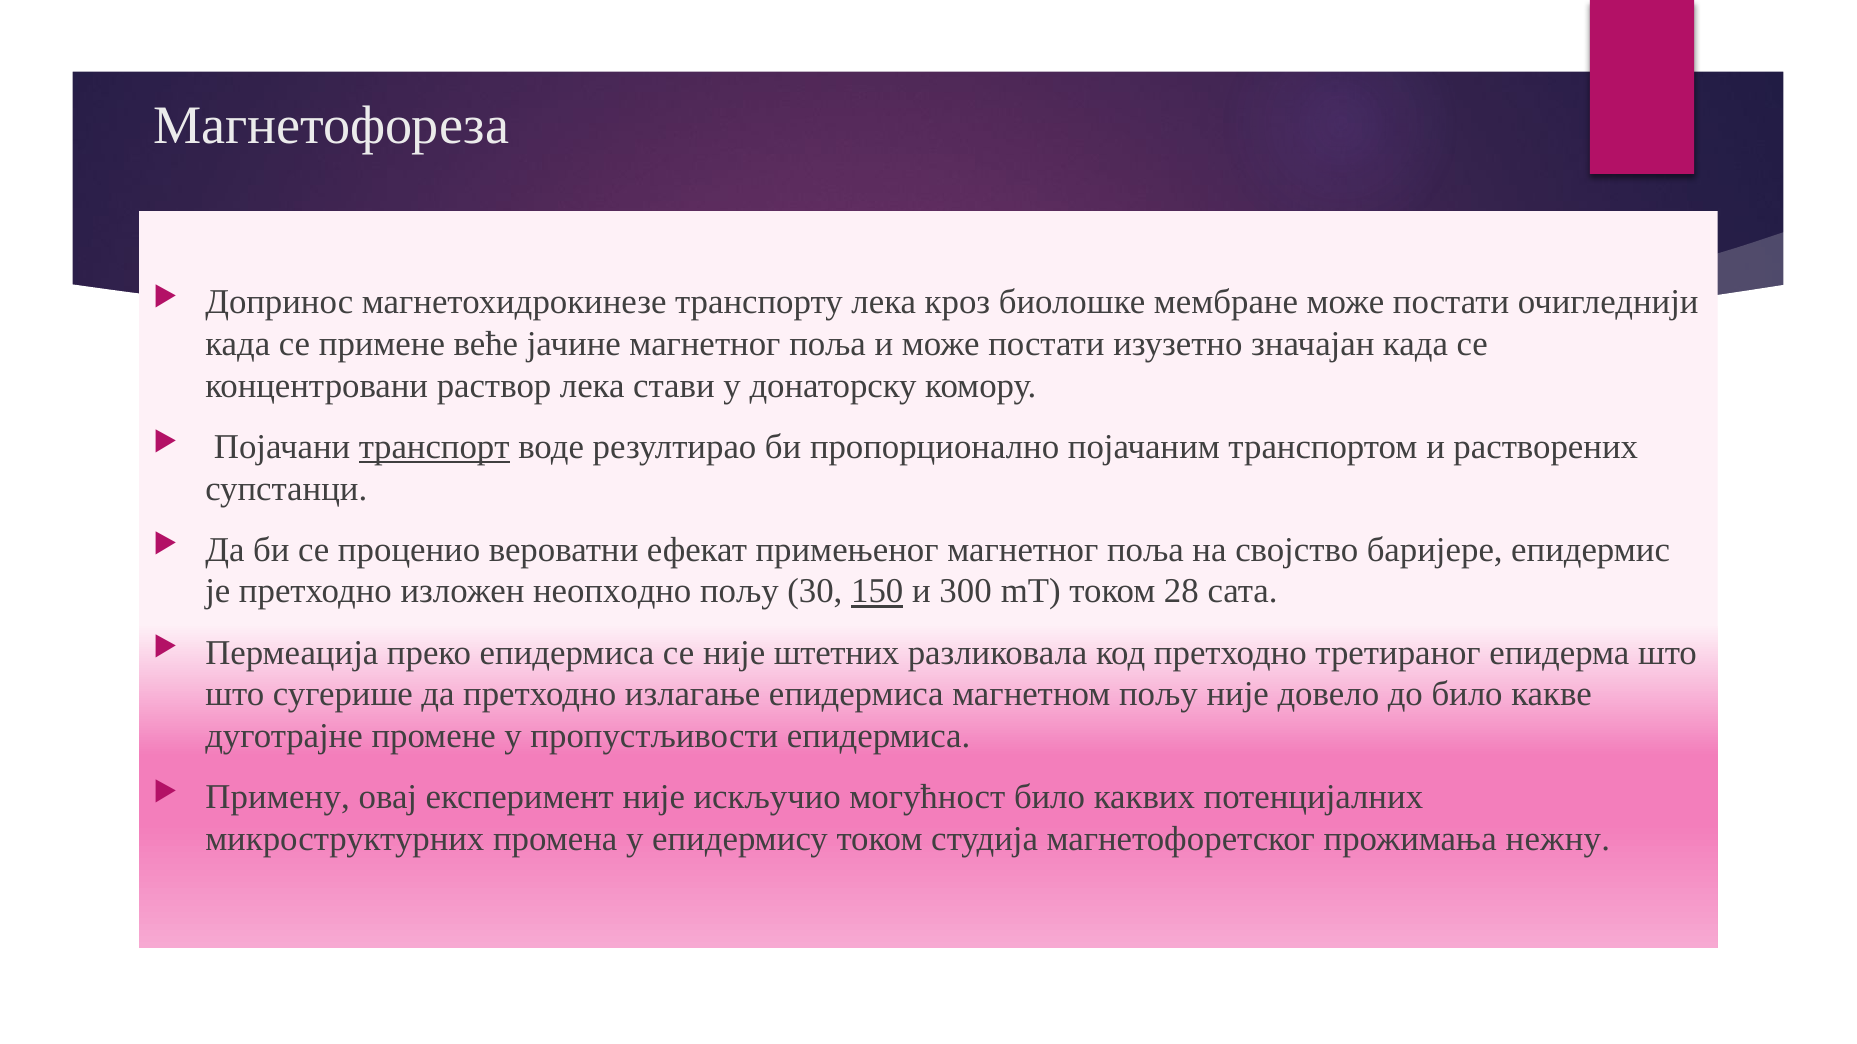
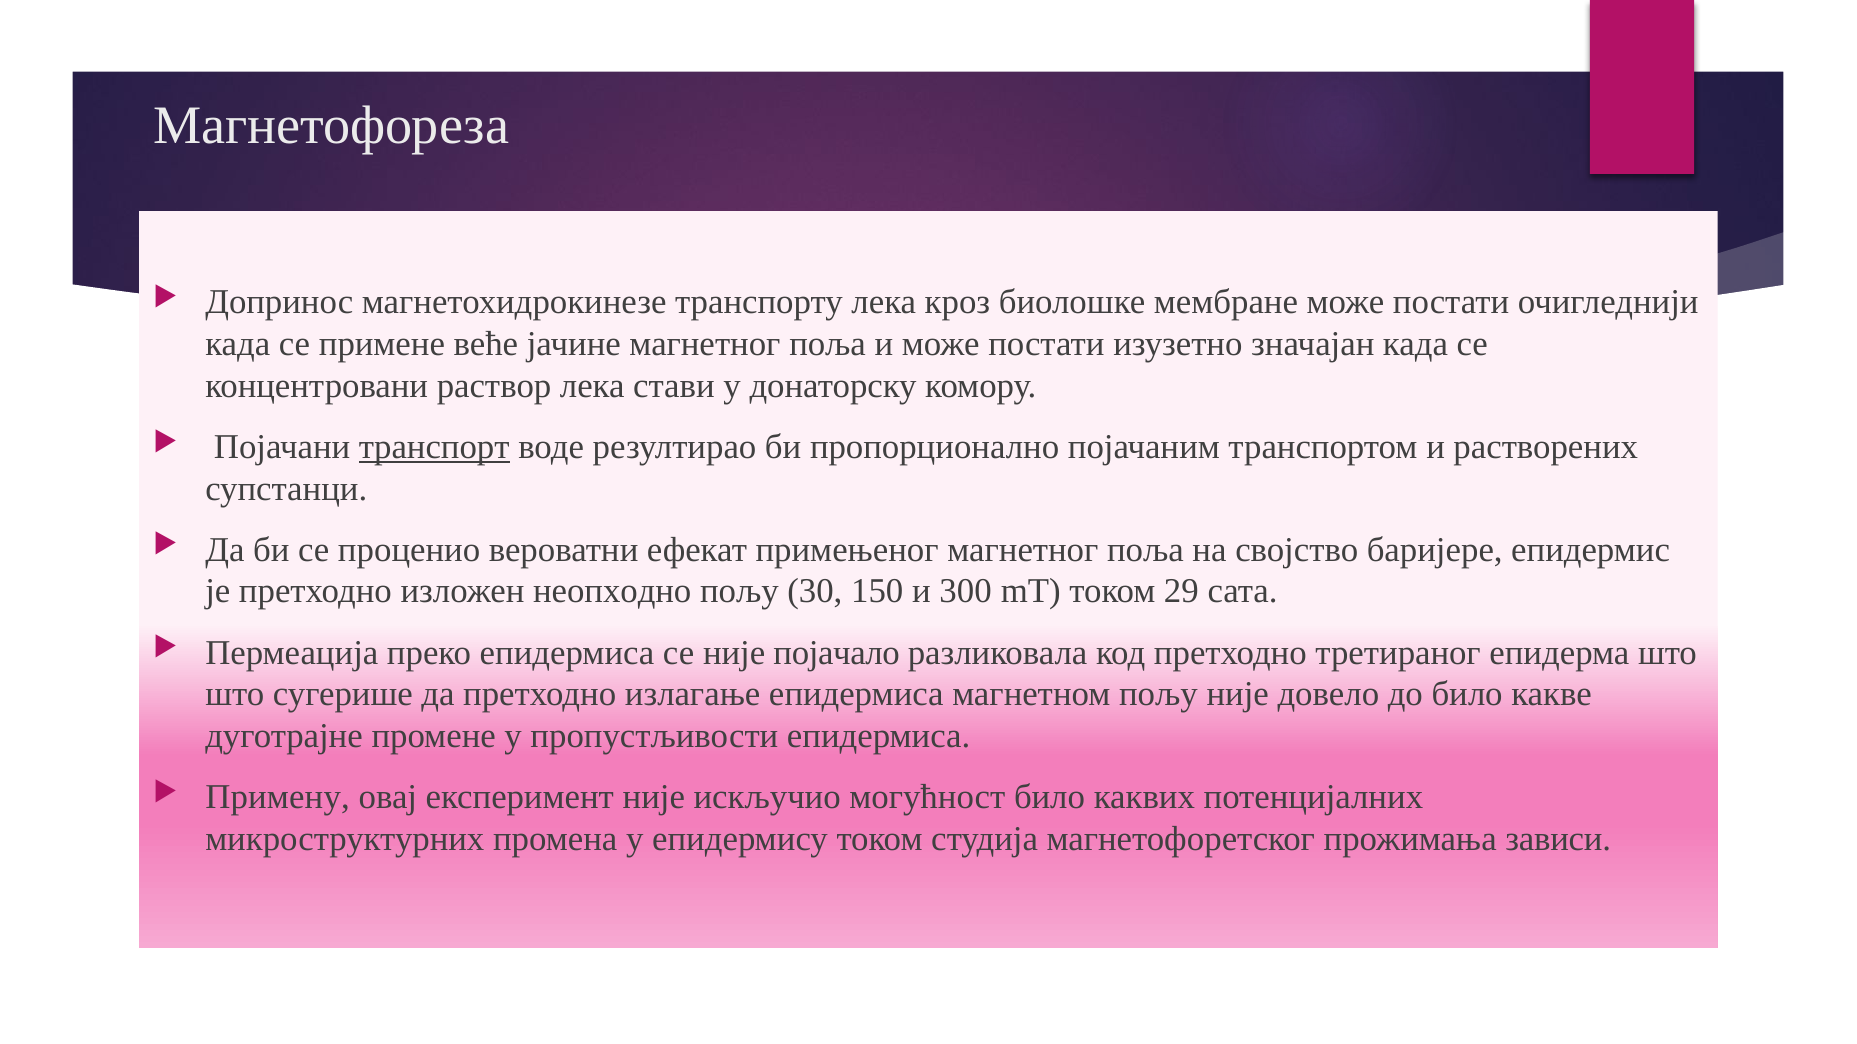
150 underline: present -> none
28: 28 -> 29
штетних: штетних -> појачало
нежну: нежну -> зависи
